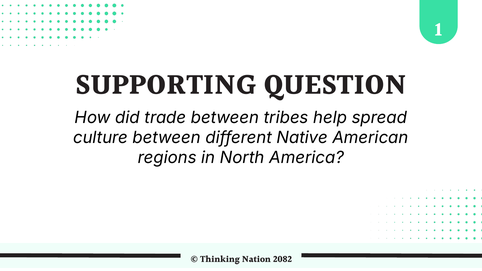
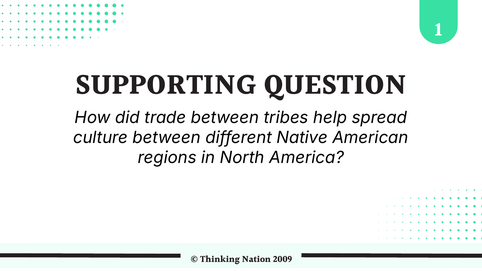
2082: 2082 -> 2009
